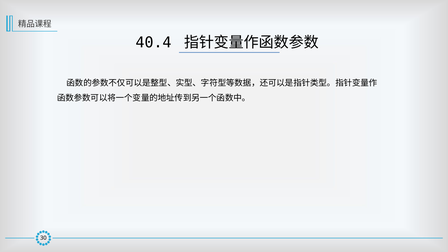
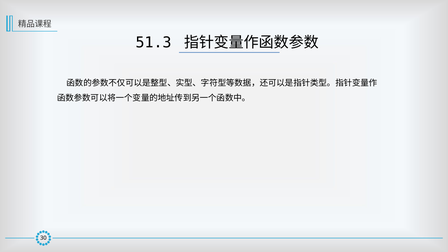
40.4: 40.4 -> 51.3
